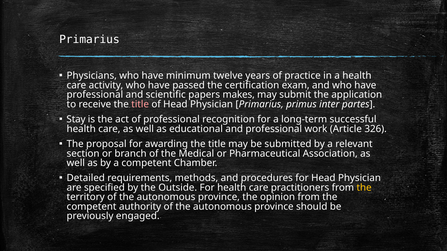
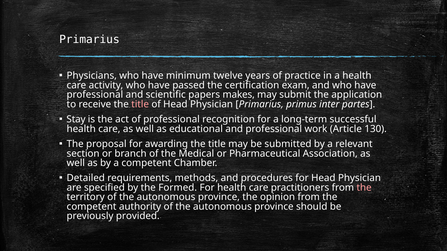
326: 326 -> 130
Outside: Outside -> Formed
the at (364, 188) colour: yellow -> pink
engaged: engaged -> provided
